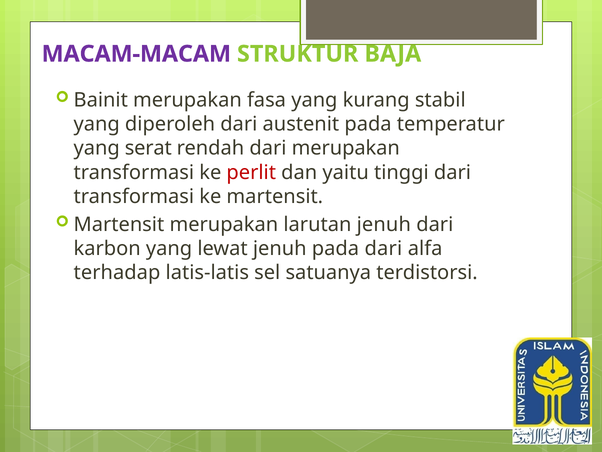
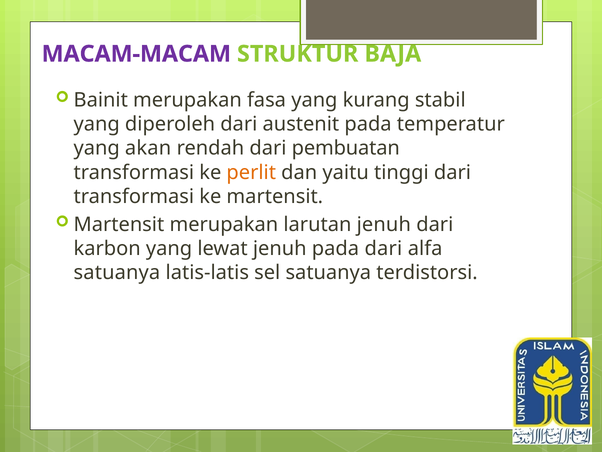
serat: serat -> akan
dari merupakan: merupakan -> pembuatan
perlit colour: red -> orange
terhadap at (117, 273): terhadap -> satuanya
